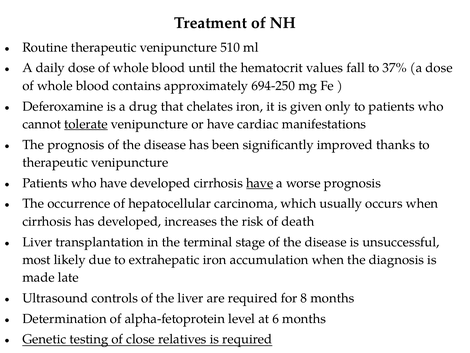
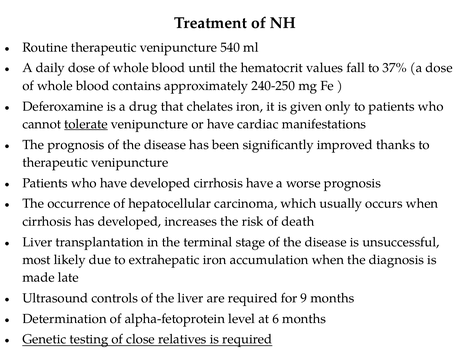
510: 510 -> 540
694-250: 694-250 -> 240-250
have at (260, 183) underline: present -> none
8: 8 -> 9
